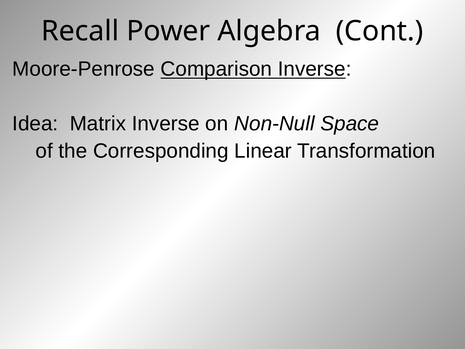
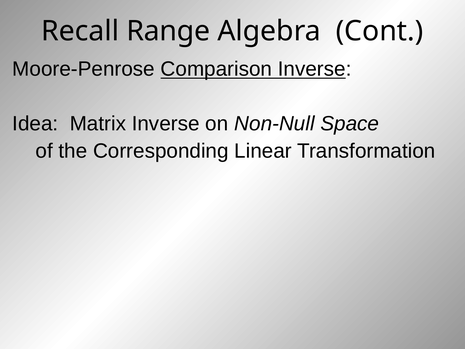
Power: Power -> Range
